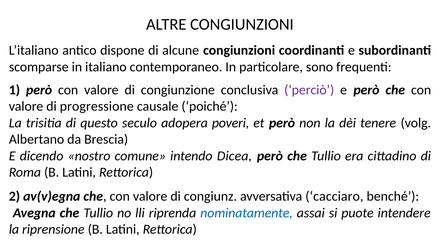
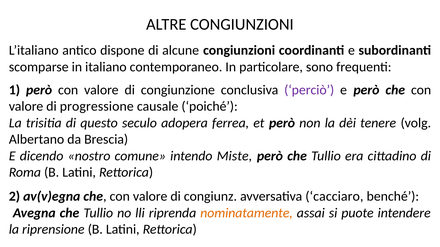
poveri: poveri -> ferrea
Dicea: Dicea -> Miste
nominatamente colour: blue -> orange
